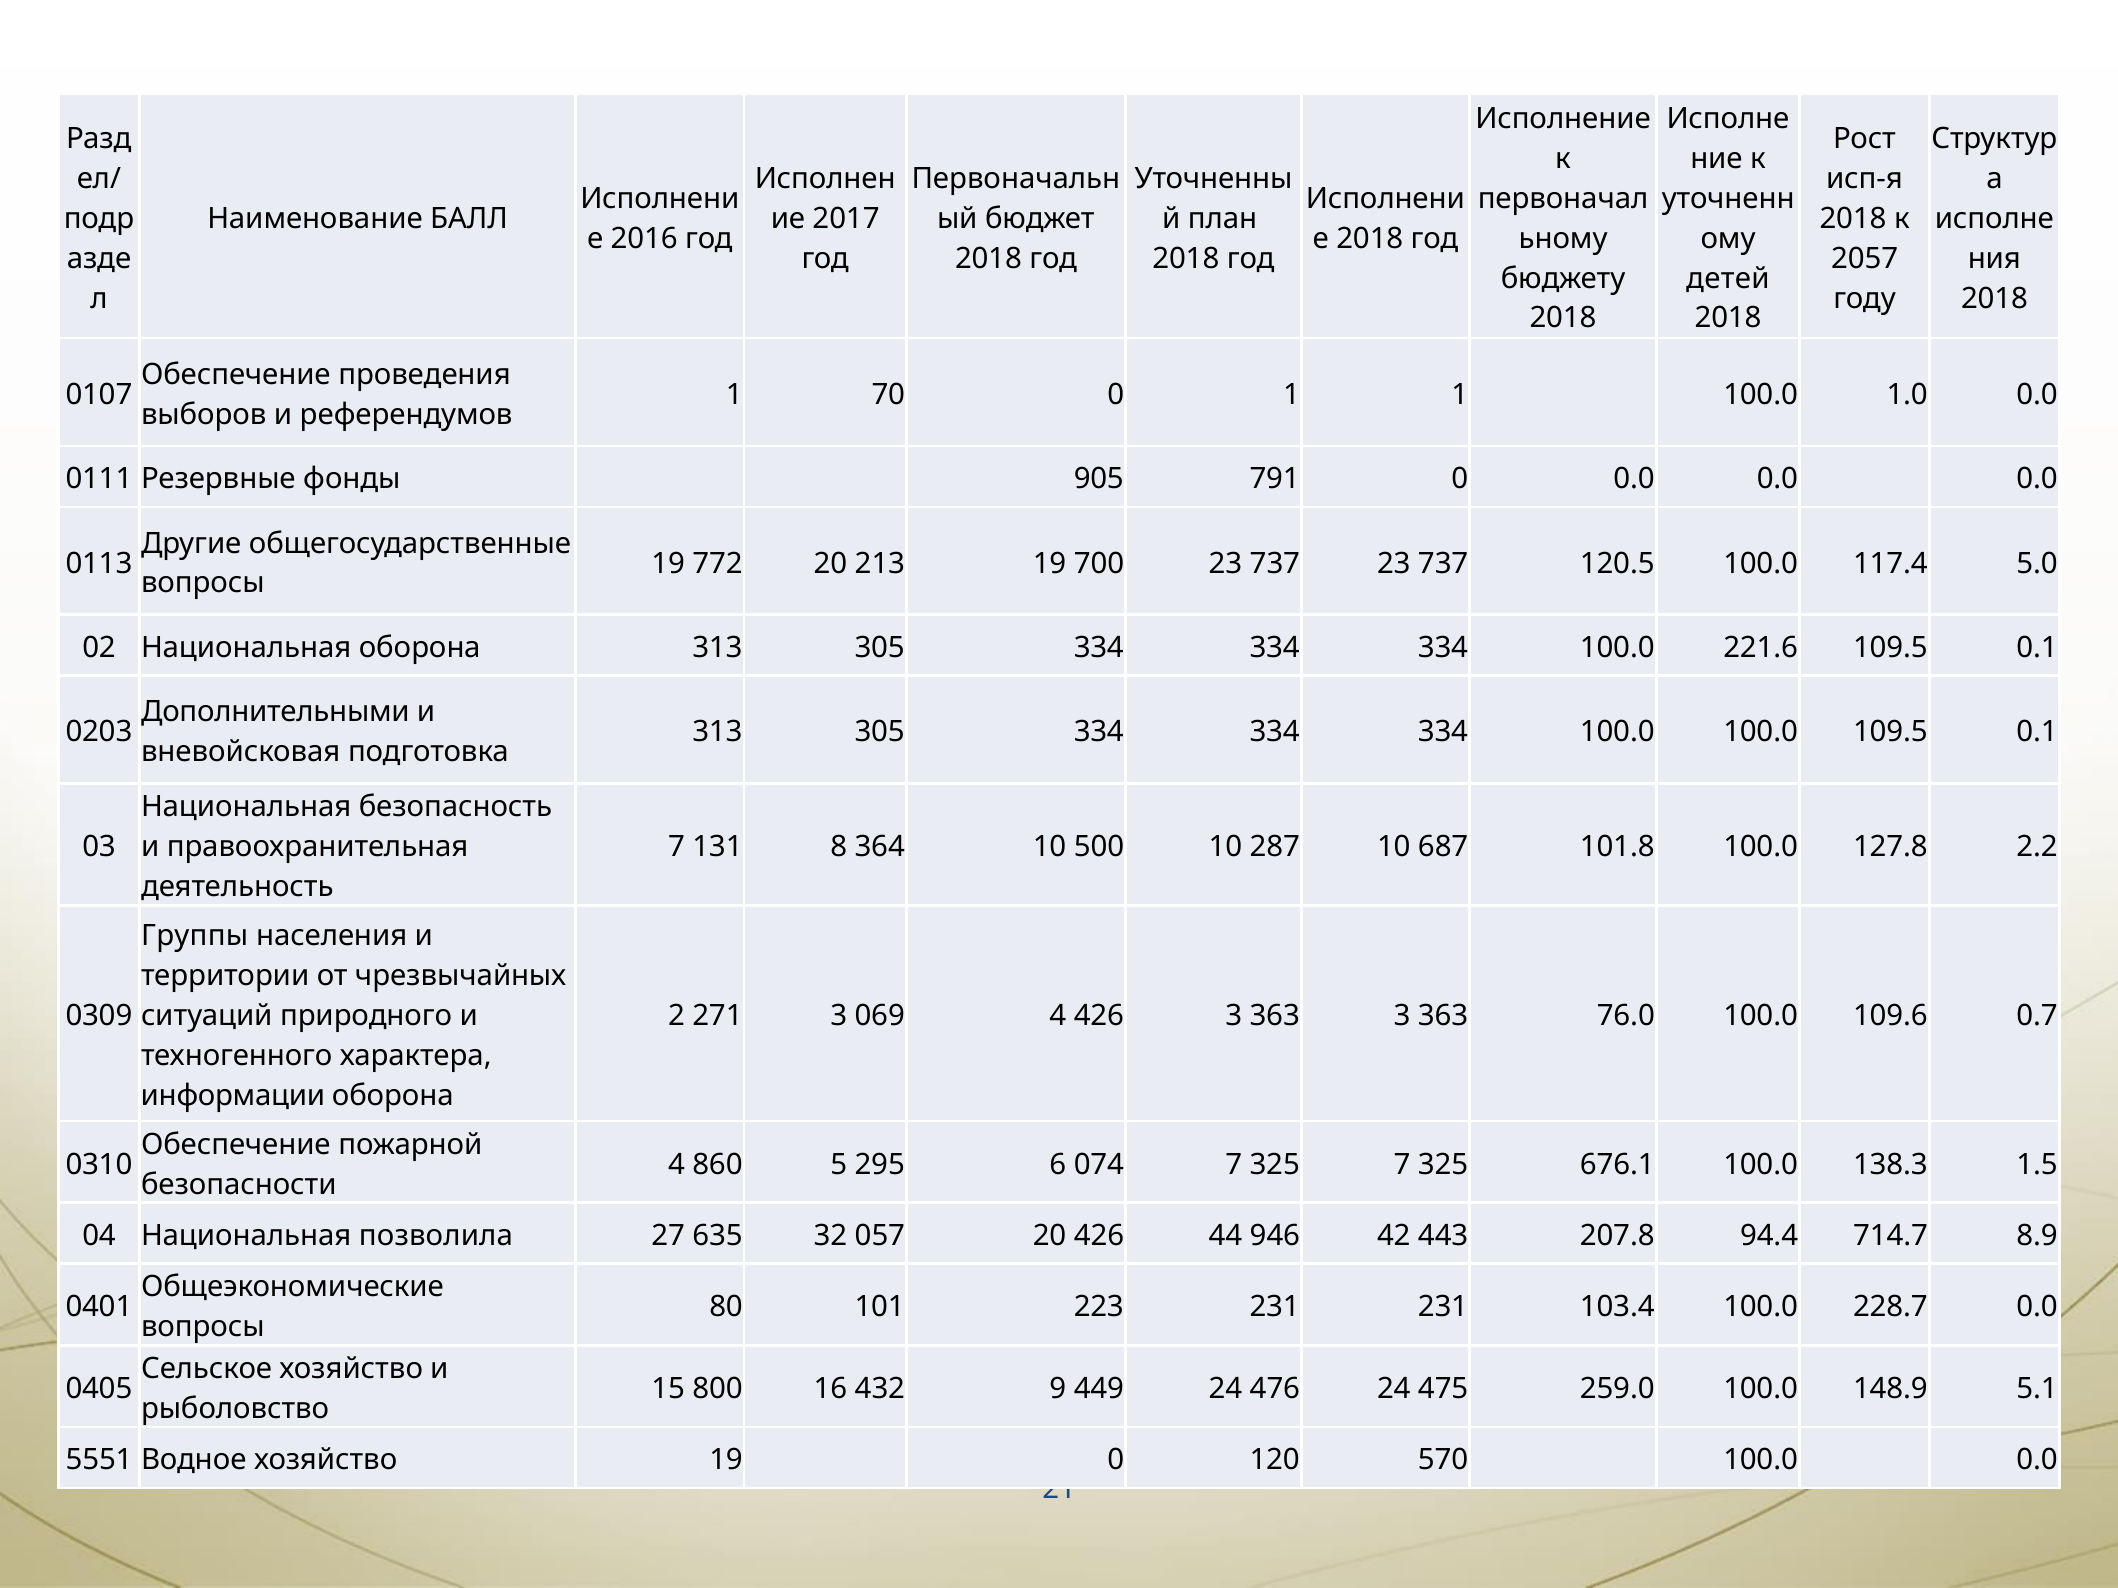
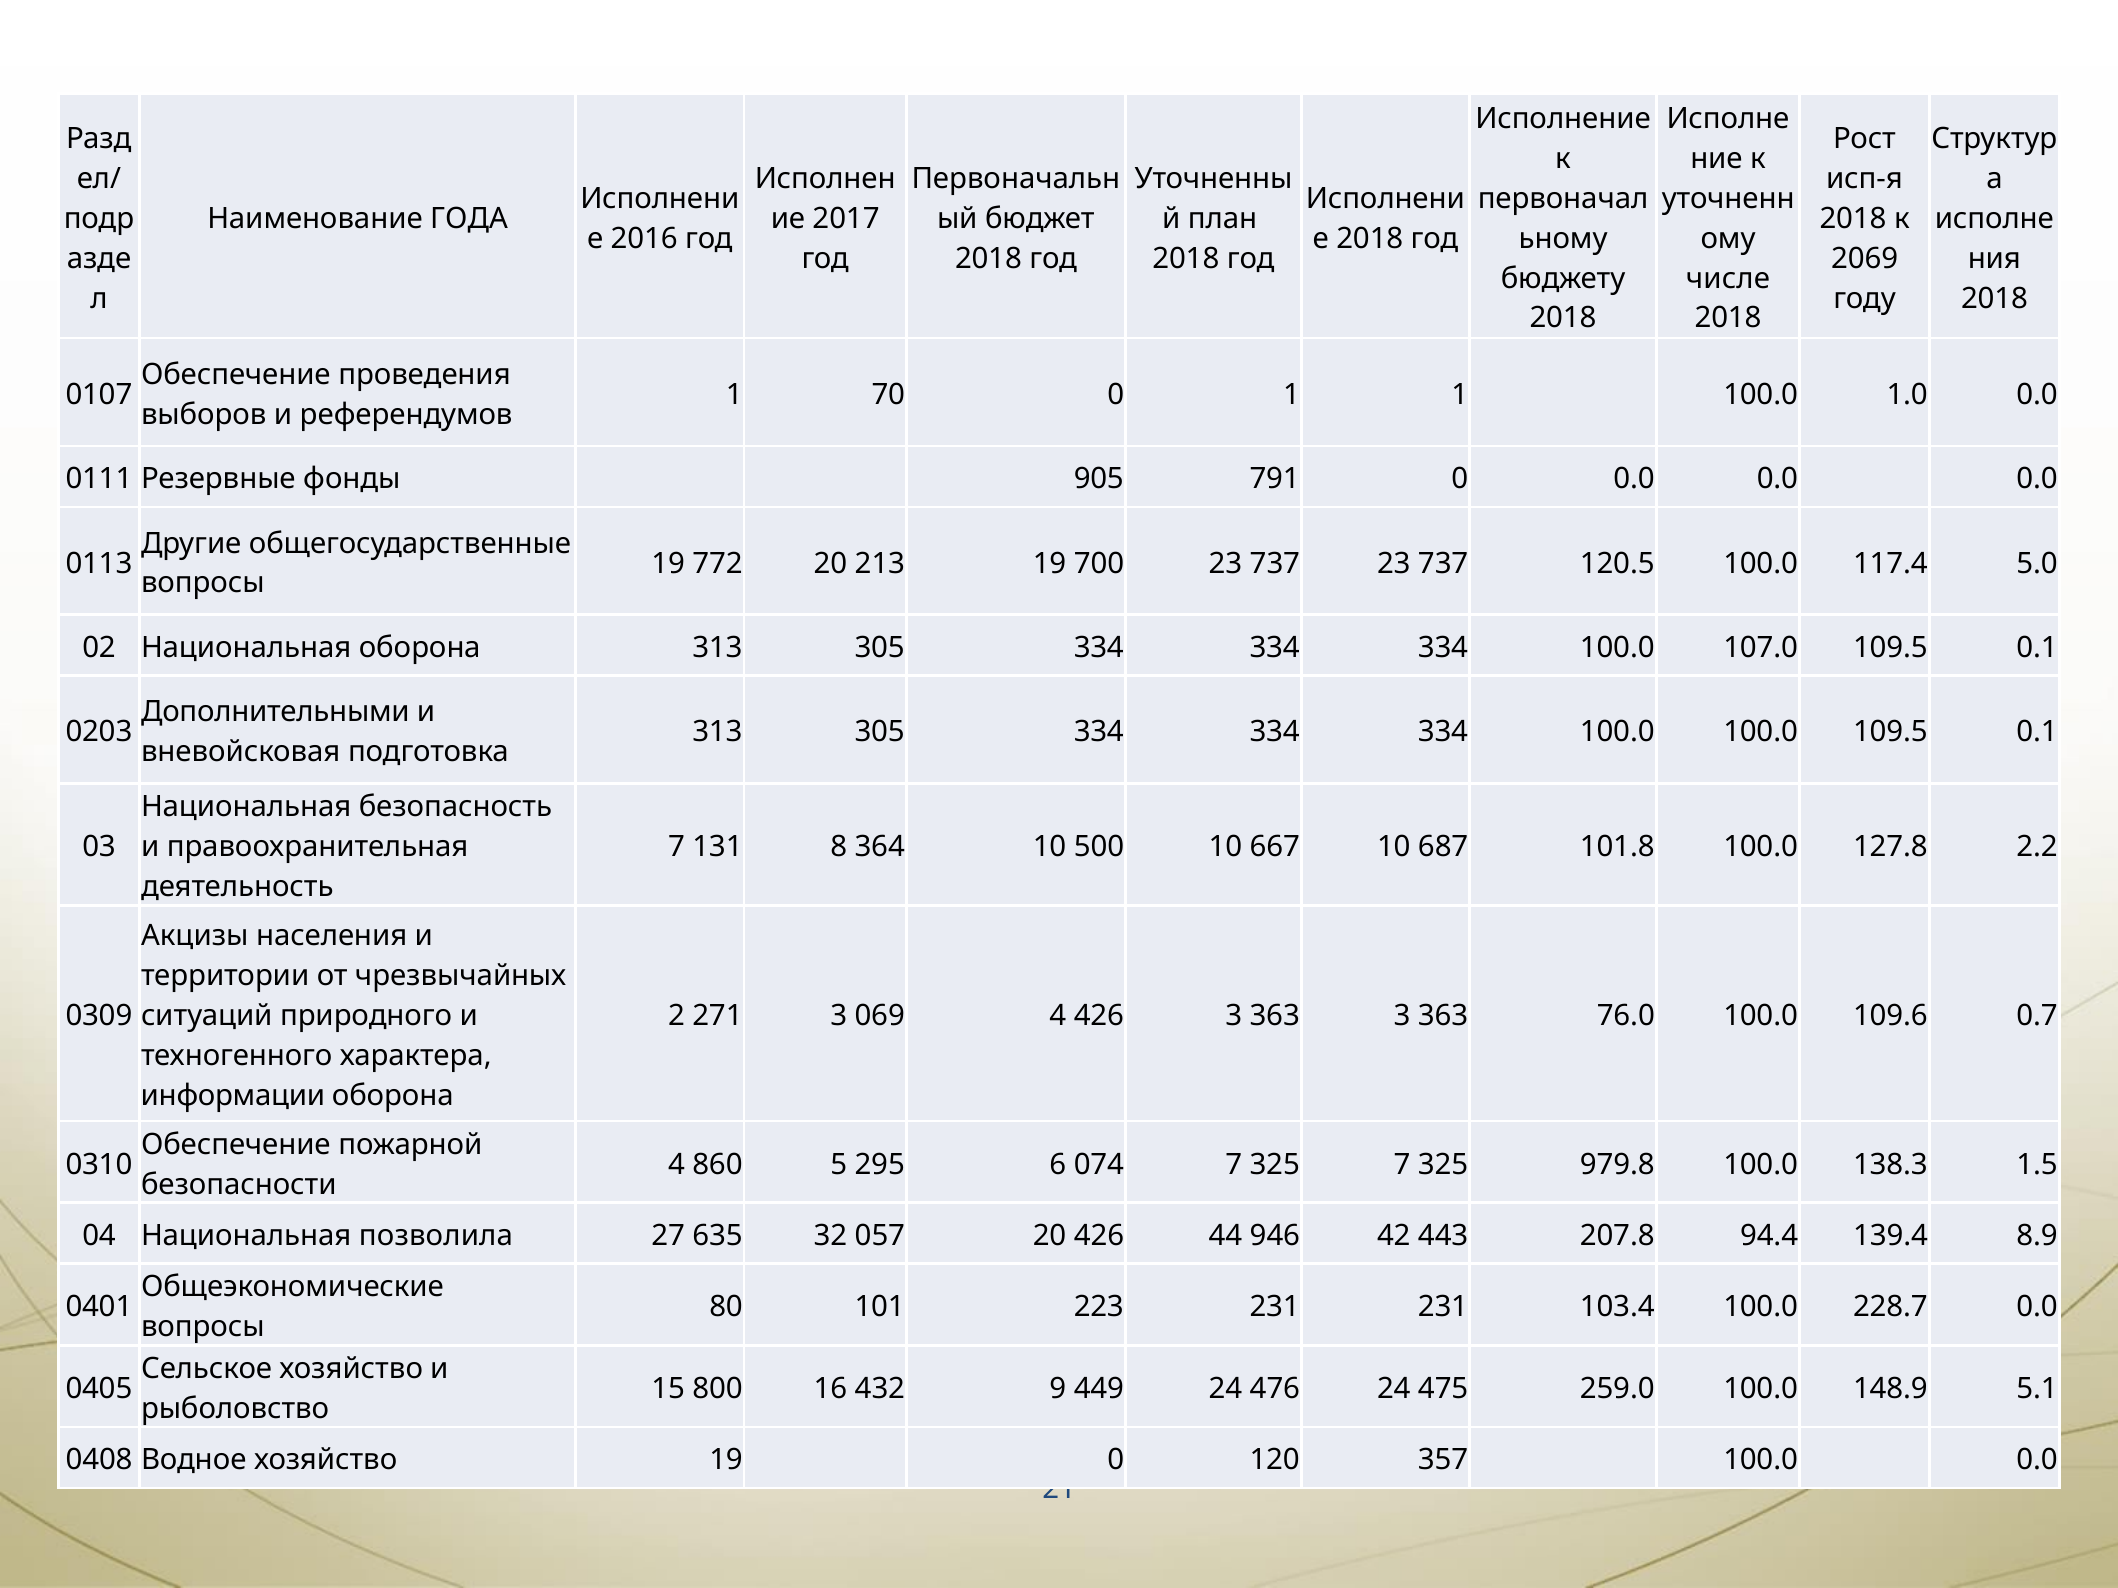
БАЛЛ: БАЛЛ -> ГОДА
2057: 2057 -> 2069
детей: детей -> числе
221.6: 221.6 -> 107.0
287: 287 -> 667
Группы: Группы -> Акцизы
676.1: 676.1 -> 979.8
714.7: 714.7 -> 139.4
5551: 5551 -> 0408
570: 570 -> 357
